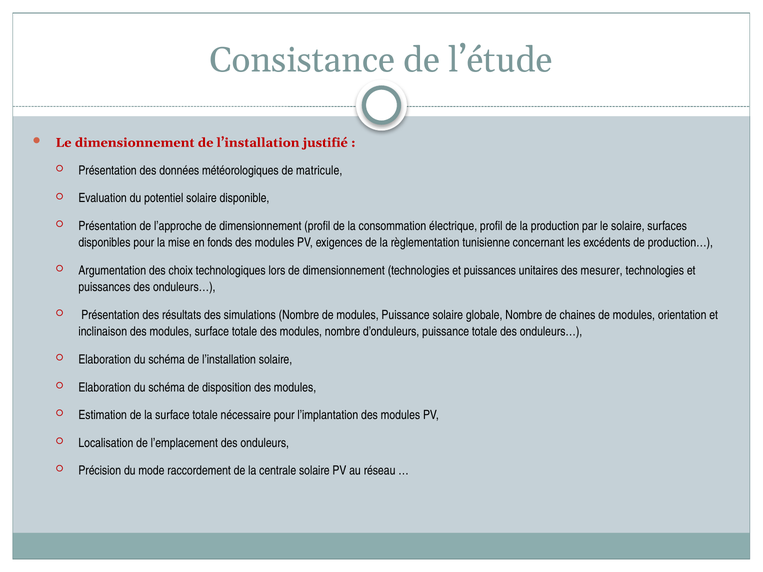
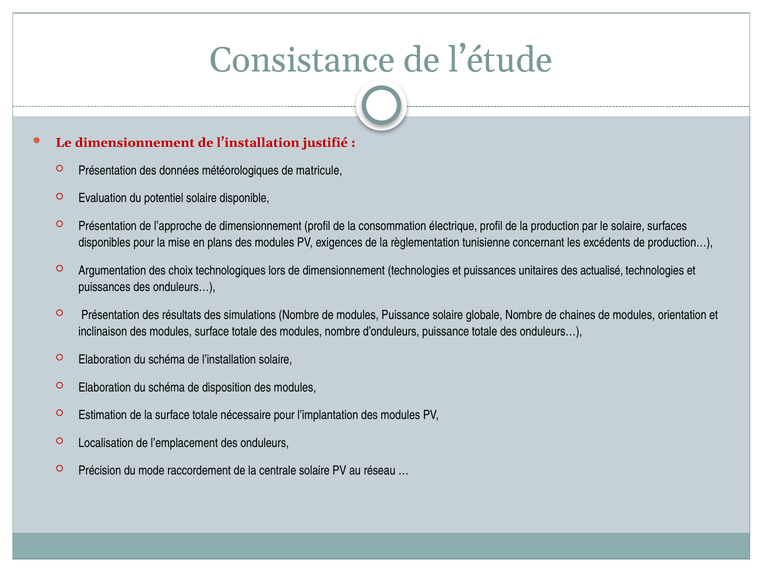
fonds: fonds -> plans
mesurer: mesurer -> actualisé
